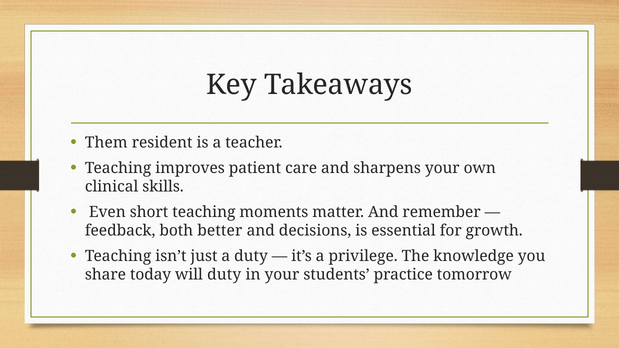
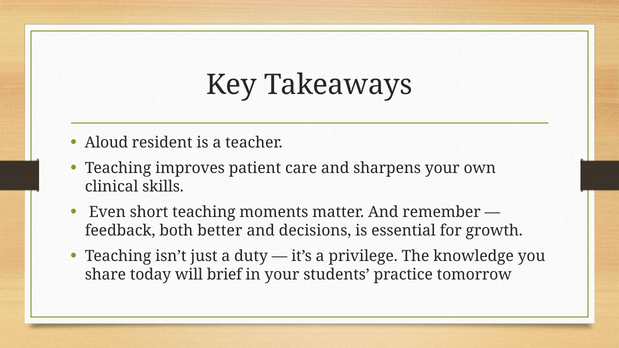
Them: Them -> Aloud
will duty: duty -> brief
